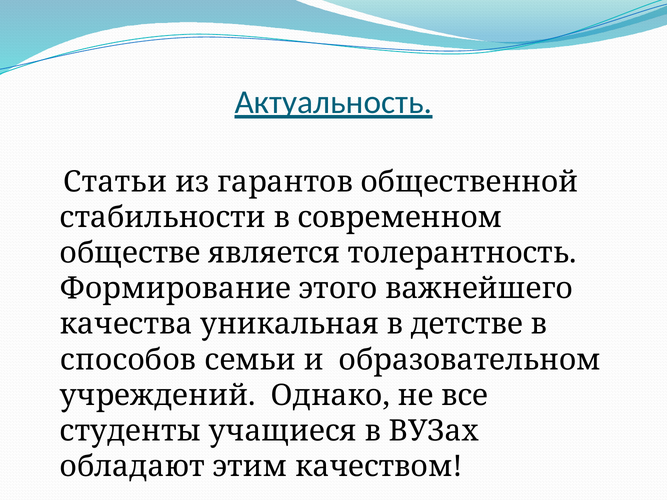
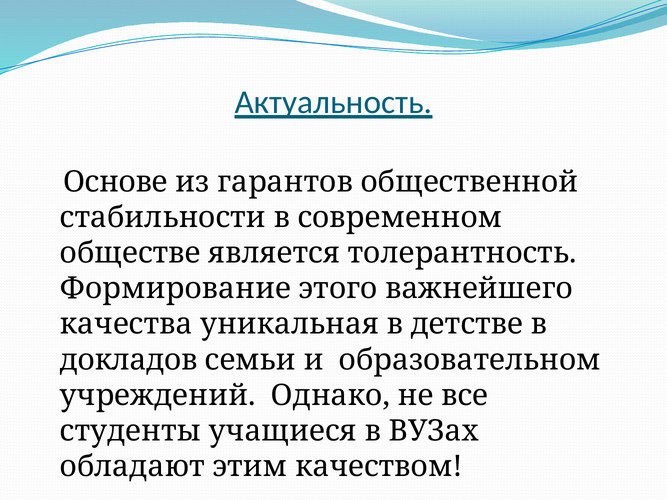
Статьи: Статьи -> Основе
способов: способов -> докладов
